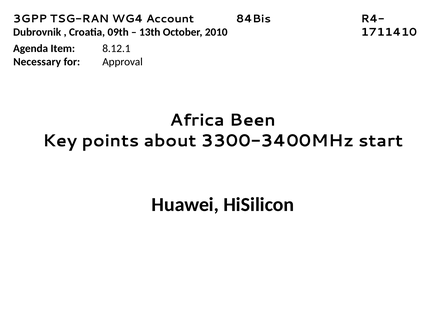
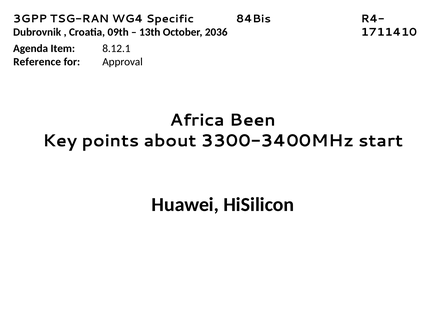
Account: Account -> Specific
2010: 2010 -> 2036
Necessary: Necessary -> Reference
